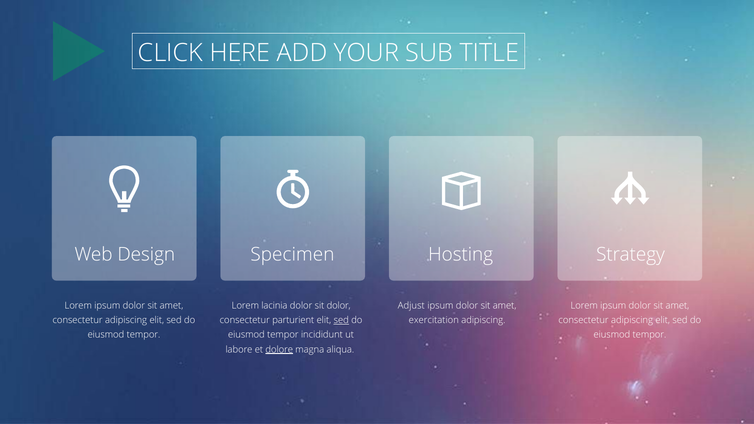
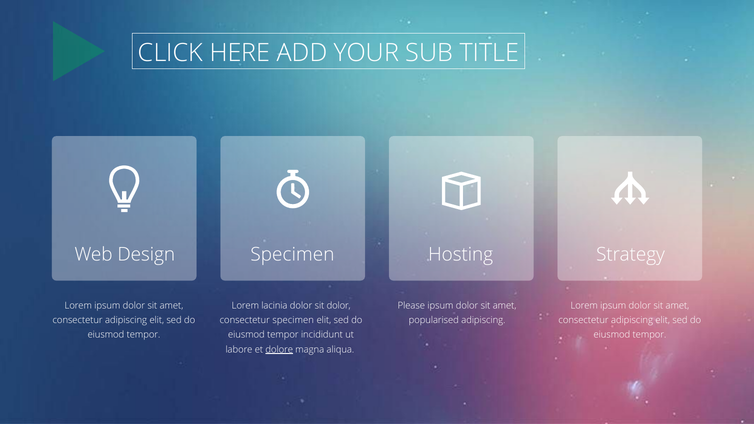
Adjust: Adjust -> Please
consectetur parturient: parturient -> specimen
sed at (341, 320) underline: present -> none
exercitation: exercitation -> popularised
